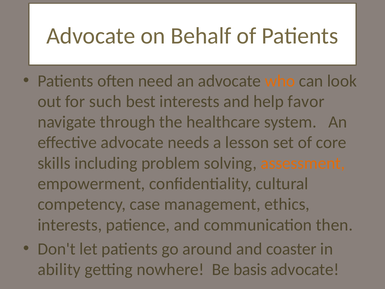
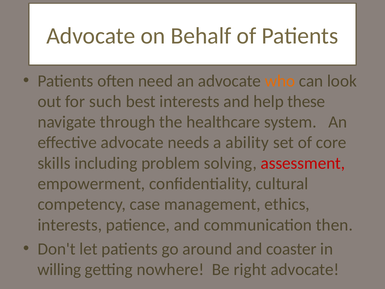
favor: favor -> these
lesson: lesson -> ability
assessment colour: orange -> red
ability: ability -> willing
basis: basis -> right
